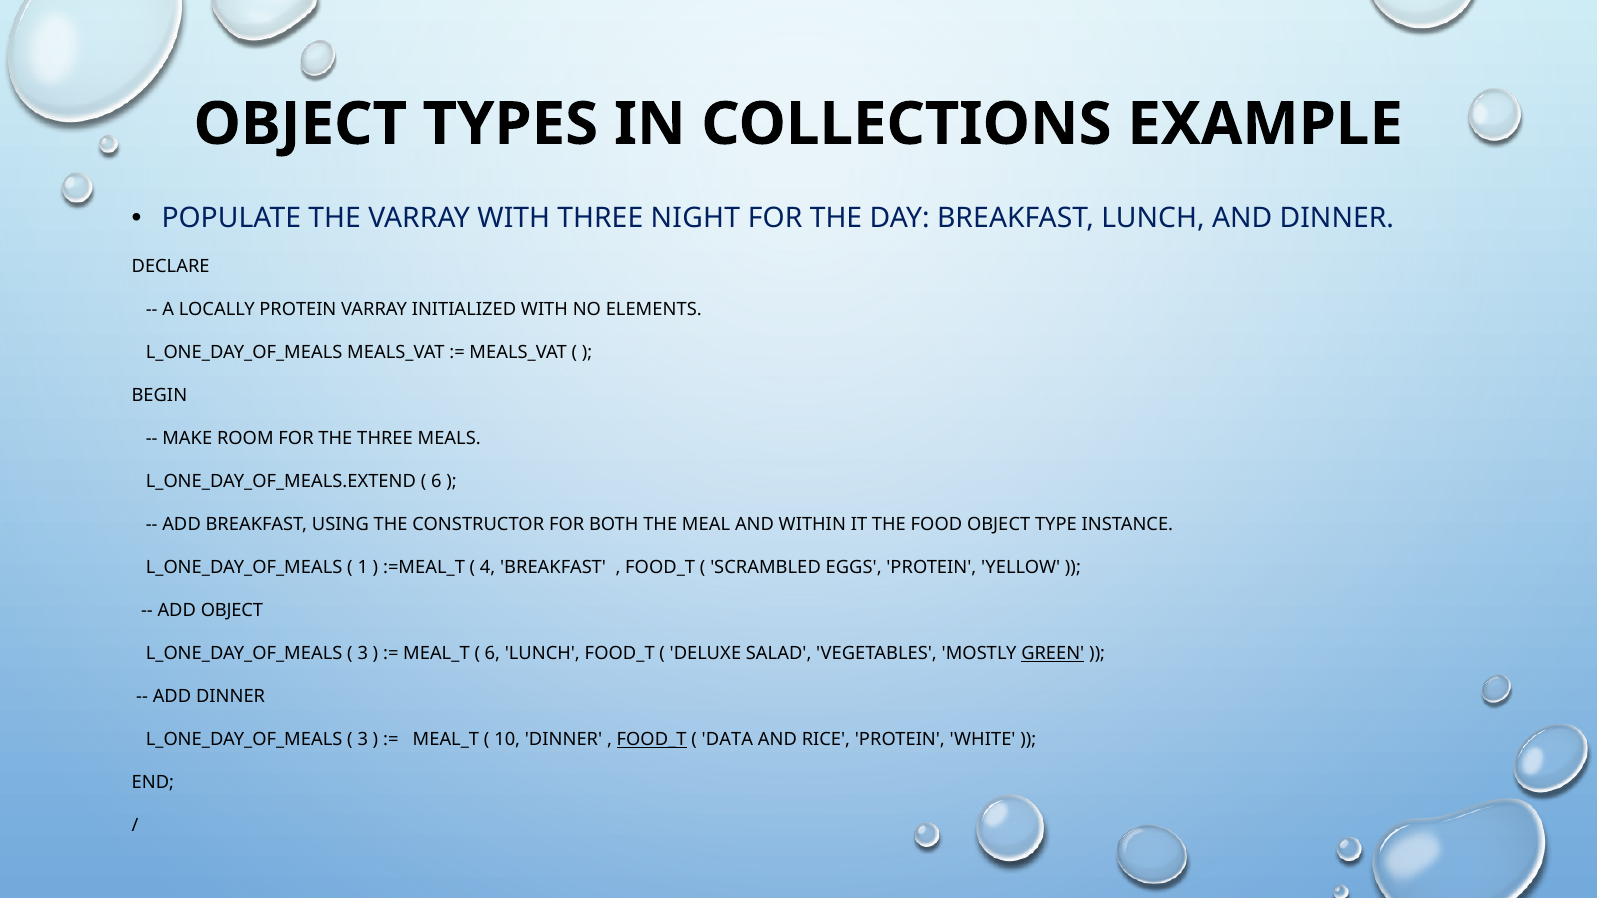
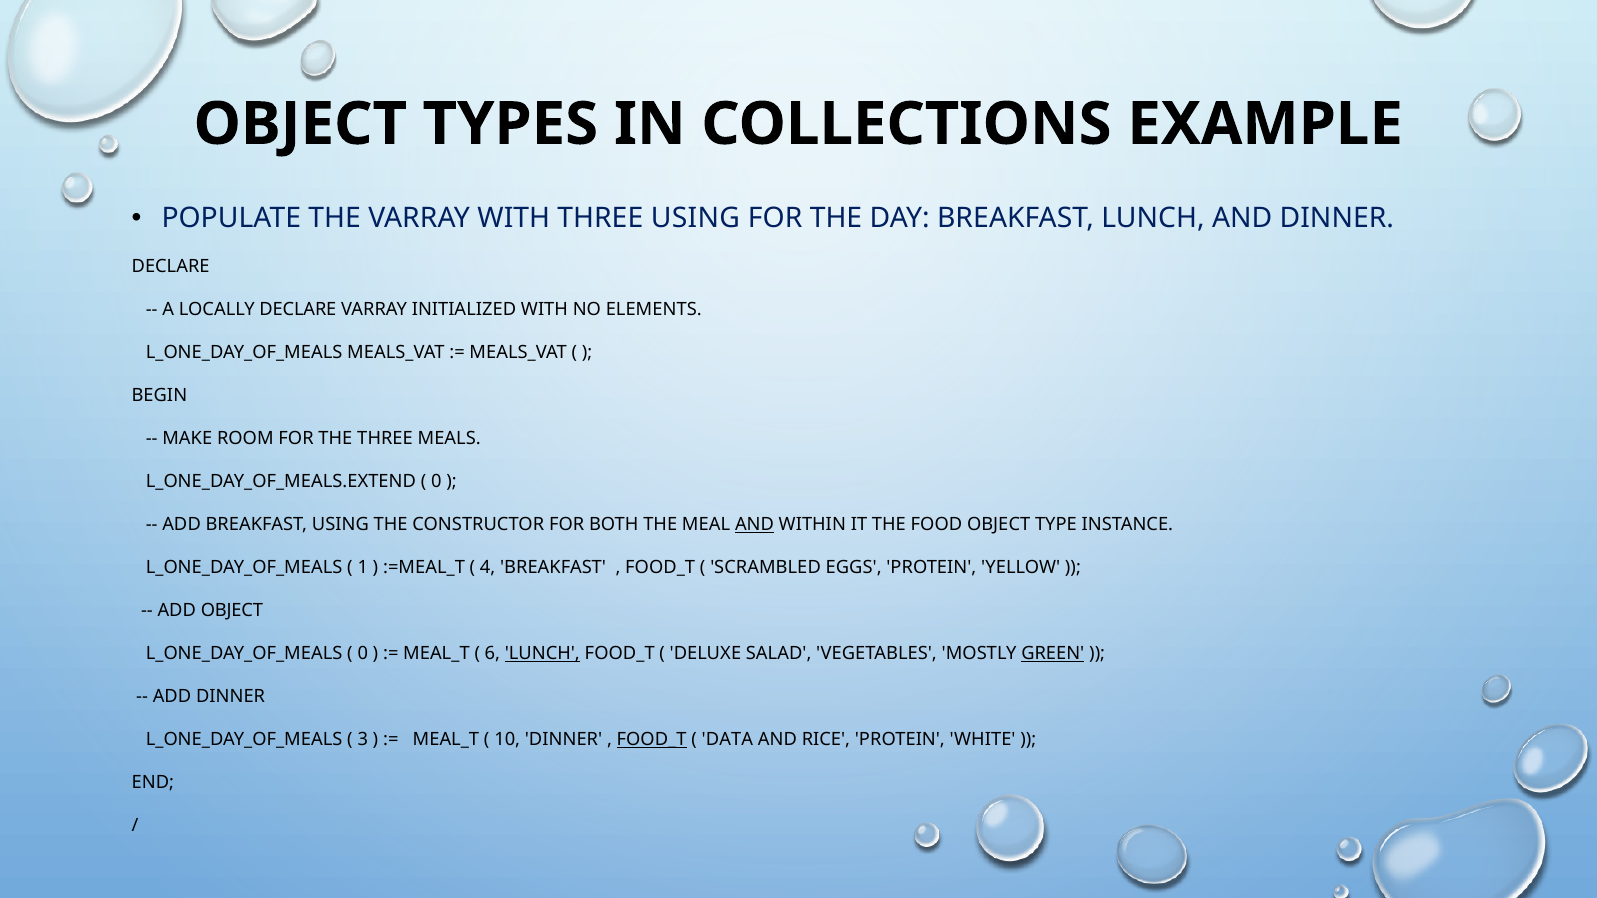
THREE NIGHT: NIGHT -> USING
LOCALLY PROTEIN: PROTEIN -> DECLARE
6 at (436, 482): 6 -> 0
AND at (754, 525) underline: none -> present
3 at (363, 654): 3 -> 0
LUNCH at (542, 654) underline: none -> present
